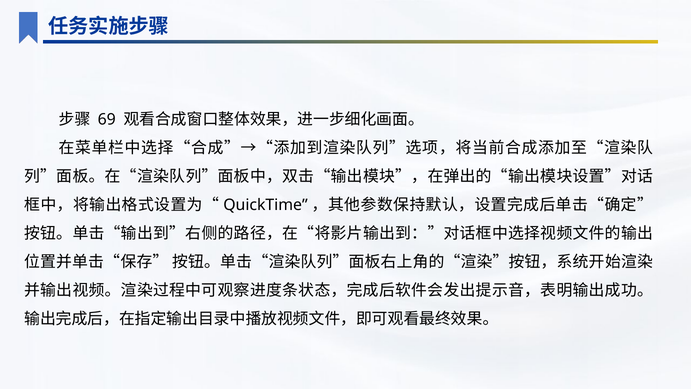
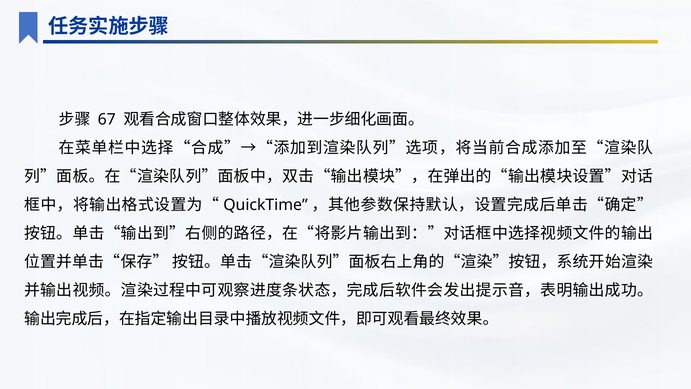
69: 69 -> 67
